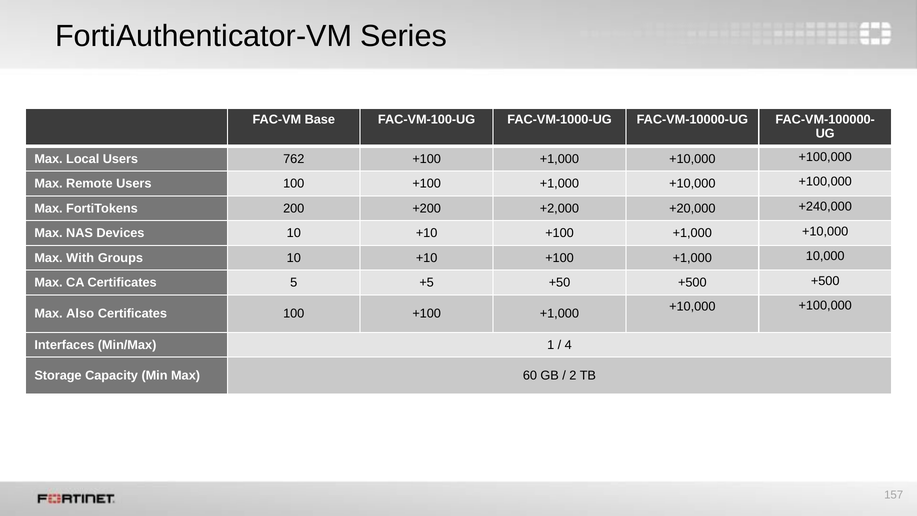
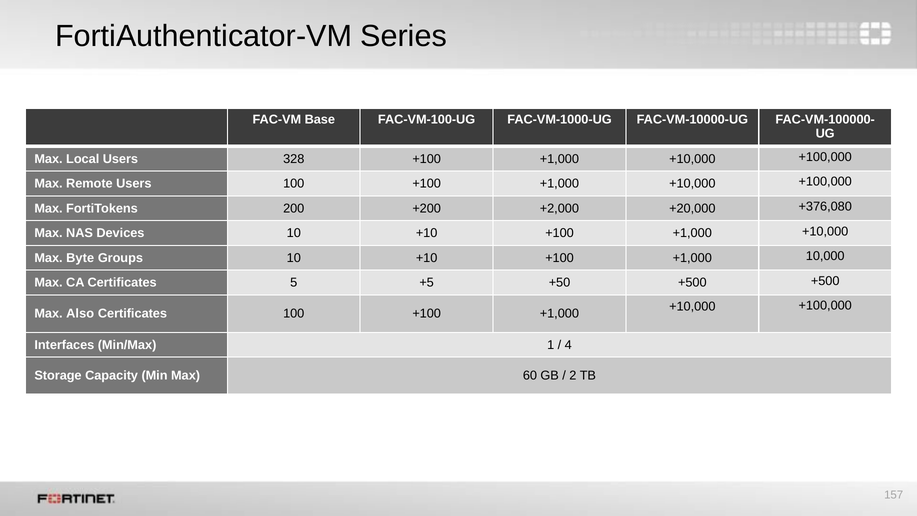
762: 762 -> 328
+240,000: +240,000 -> +376,080
With: With -> Byte
